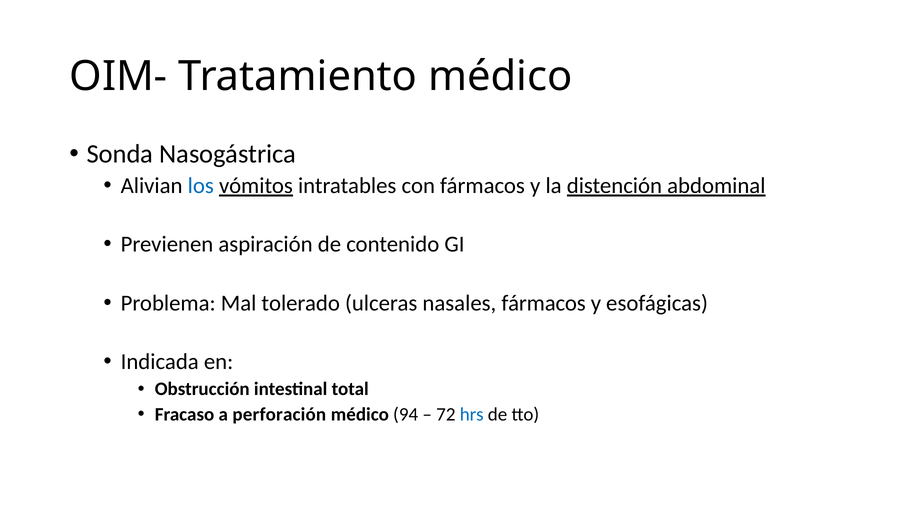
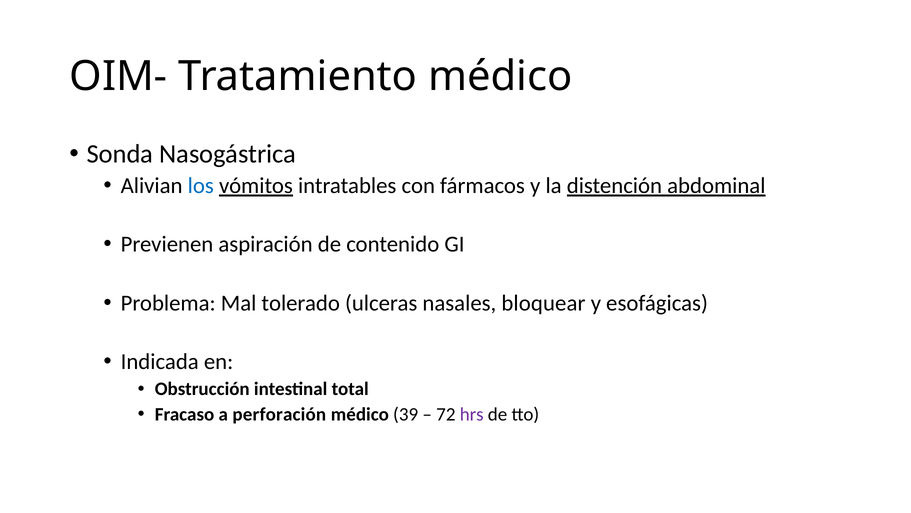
nasales fármacos: fármacos -> bloquear
94: 94 -> 39
hrs colour: blue -> purple
